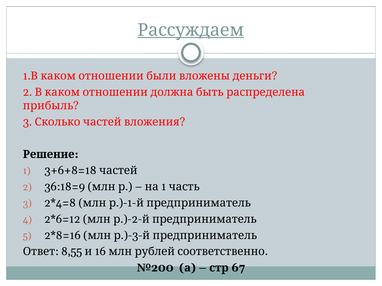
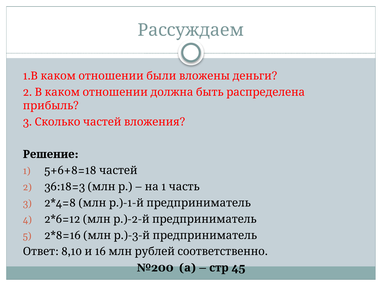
Рассуждаем underline: present -> none
3+6+8=18: 3+6+8=18 -> 5+6+8=18
36:18=9: 36:18=9 -> 36:18=3
8,55: 8,55 -> 8,10
67: 67 -> 45
